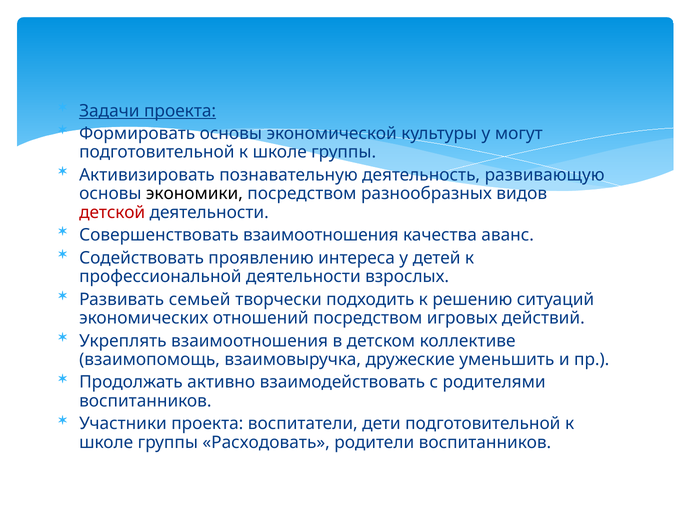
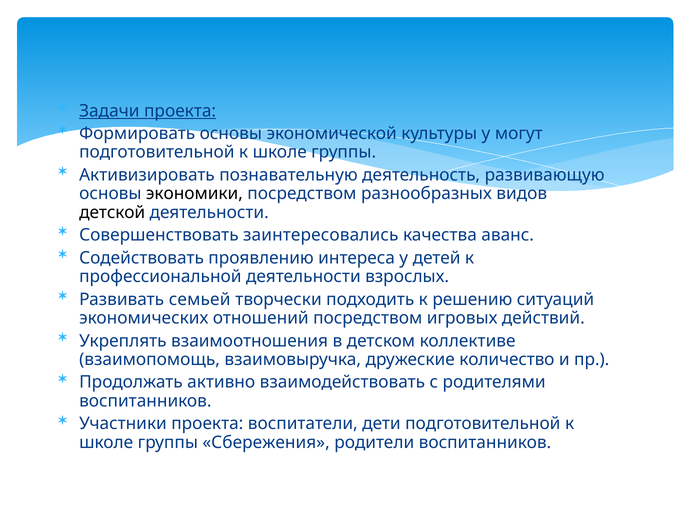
детской colour: red -> black
Совершенствовать взаимоотношения: взаимоотношения -> заинтересовались
уменьшить: уменьшить -> количество
Расходовать: Расходовать -> Сбережения
